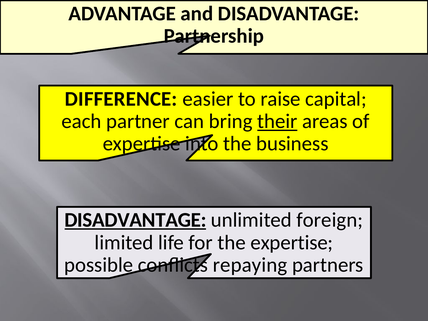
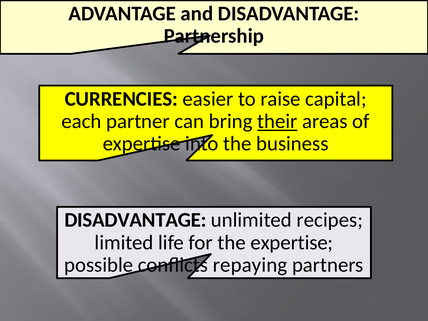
DIFFERENCE: DIFFERENCE -> CURRENCIES
DISADVANTAGE at (135, 220) underline: present -> none
foreign: foreign -> recipes
